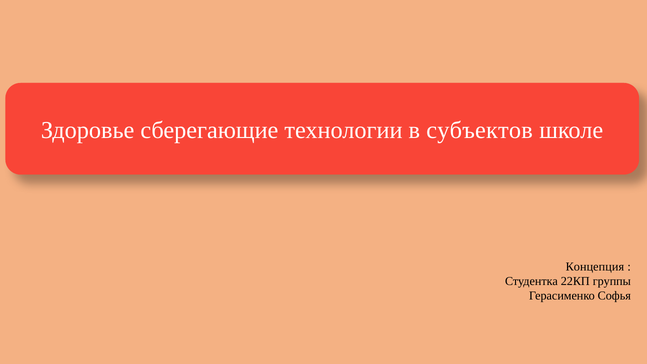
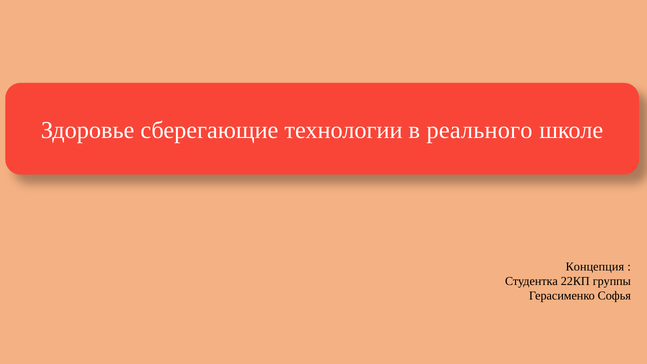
субъектов: субъектов -> реального
